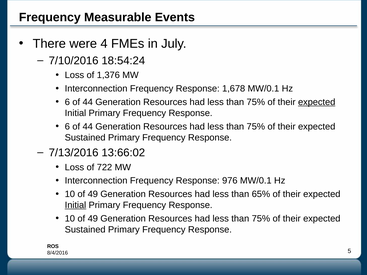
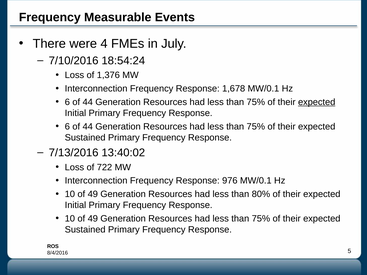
13:66:02: 13:66:02 -> 13:40:02
65%: 65% -> 80%
Initial at (75, 205) underline: present -> none
